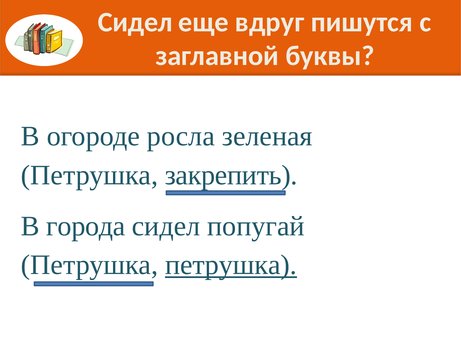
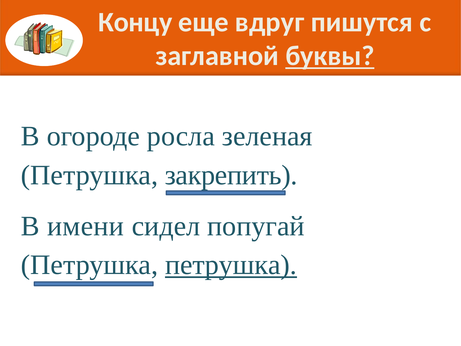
Сидел at (135, 22): Сидел -> Концу
буквы underline: none -> present
города: города -> имени
